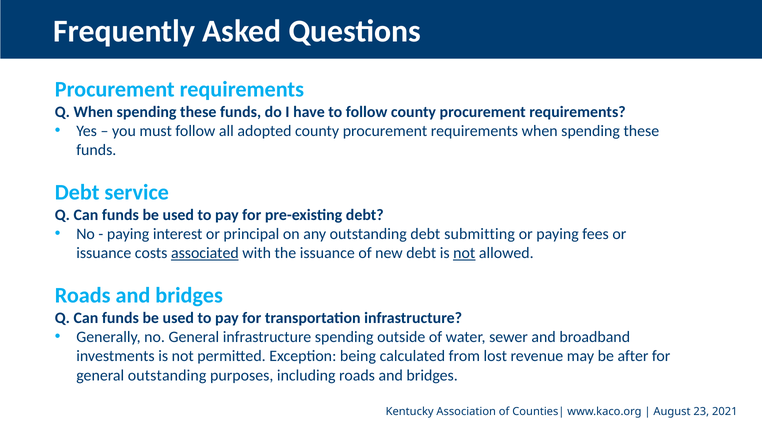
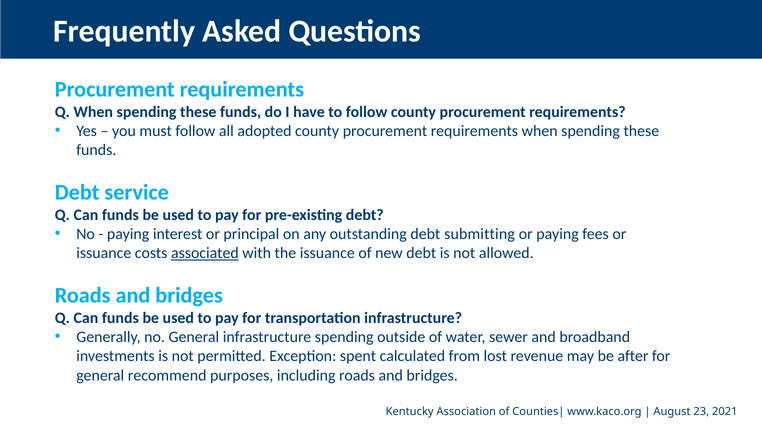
not at (464, 253) underline: present -> none
being: being -> spent
general outstanding: outstanding -> recommend
